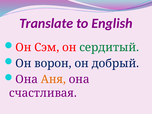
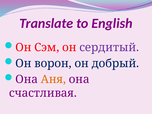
сердитый colour: green -> purple
